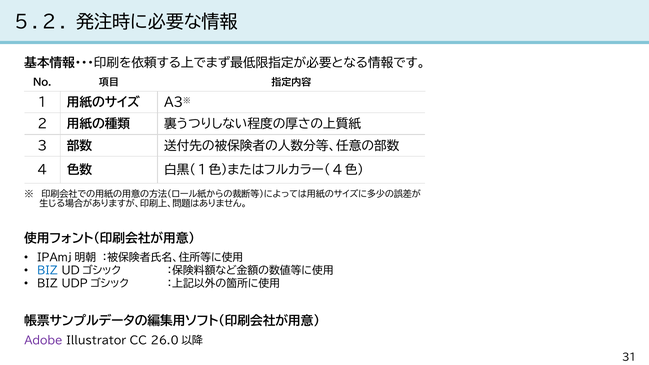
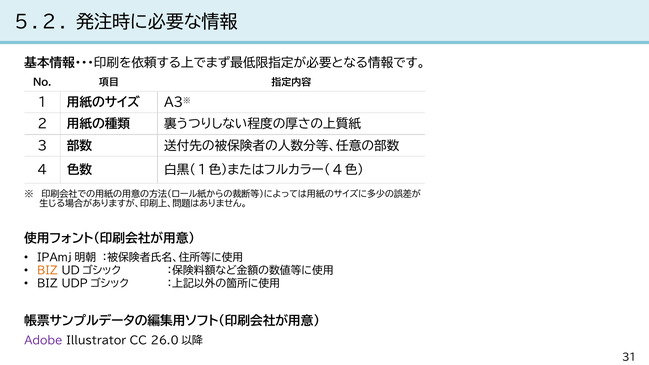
BIZ at (47, 271) colour: blue -> orange
